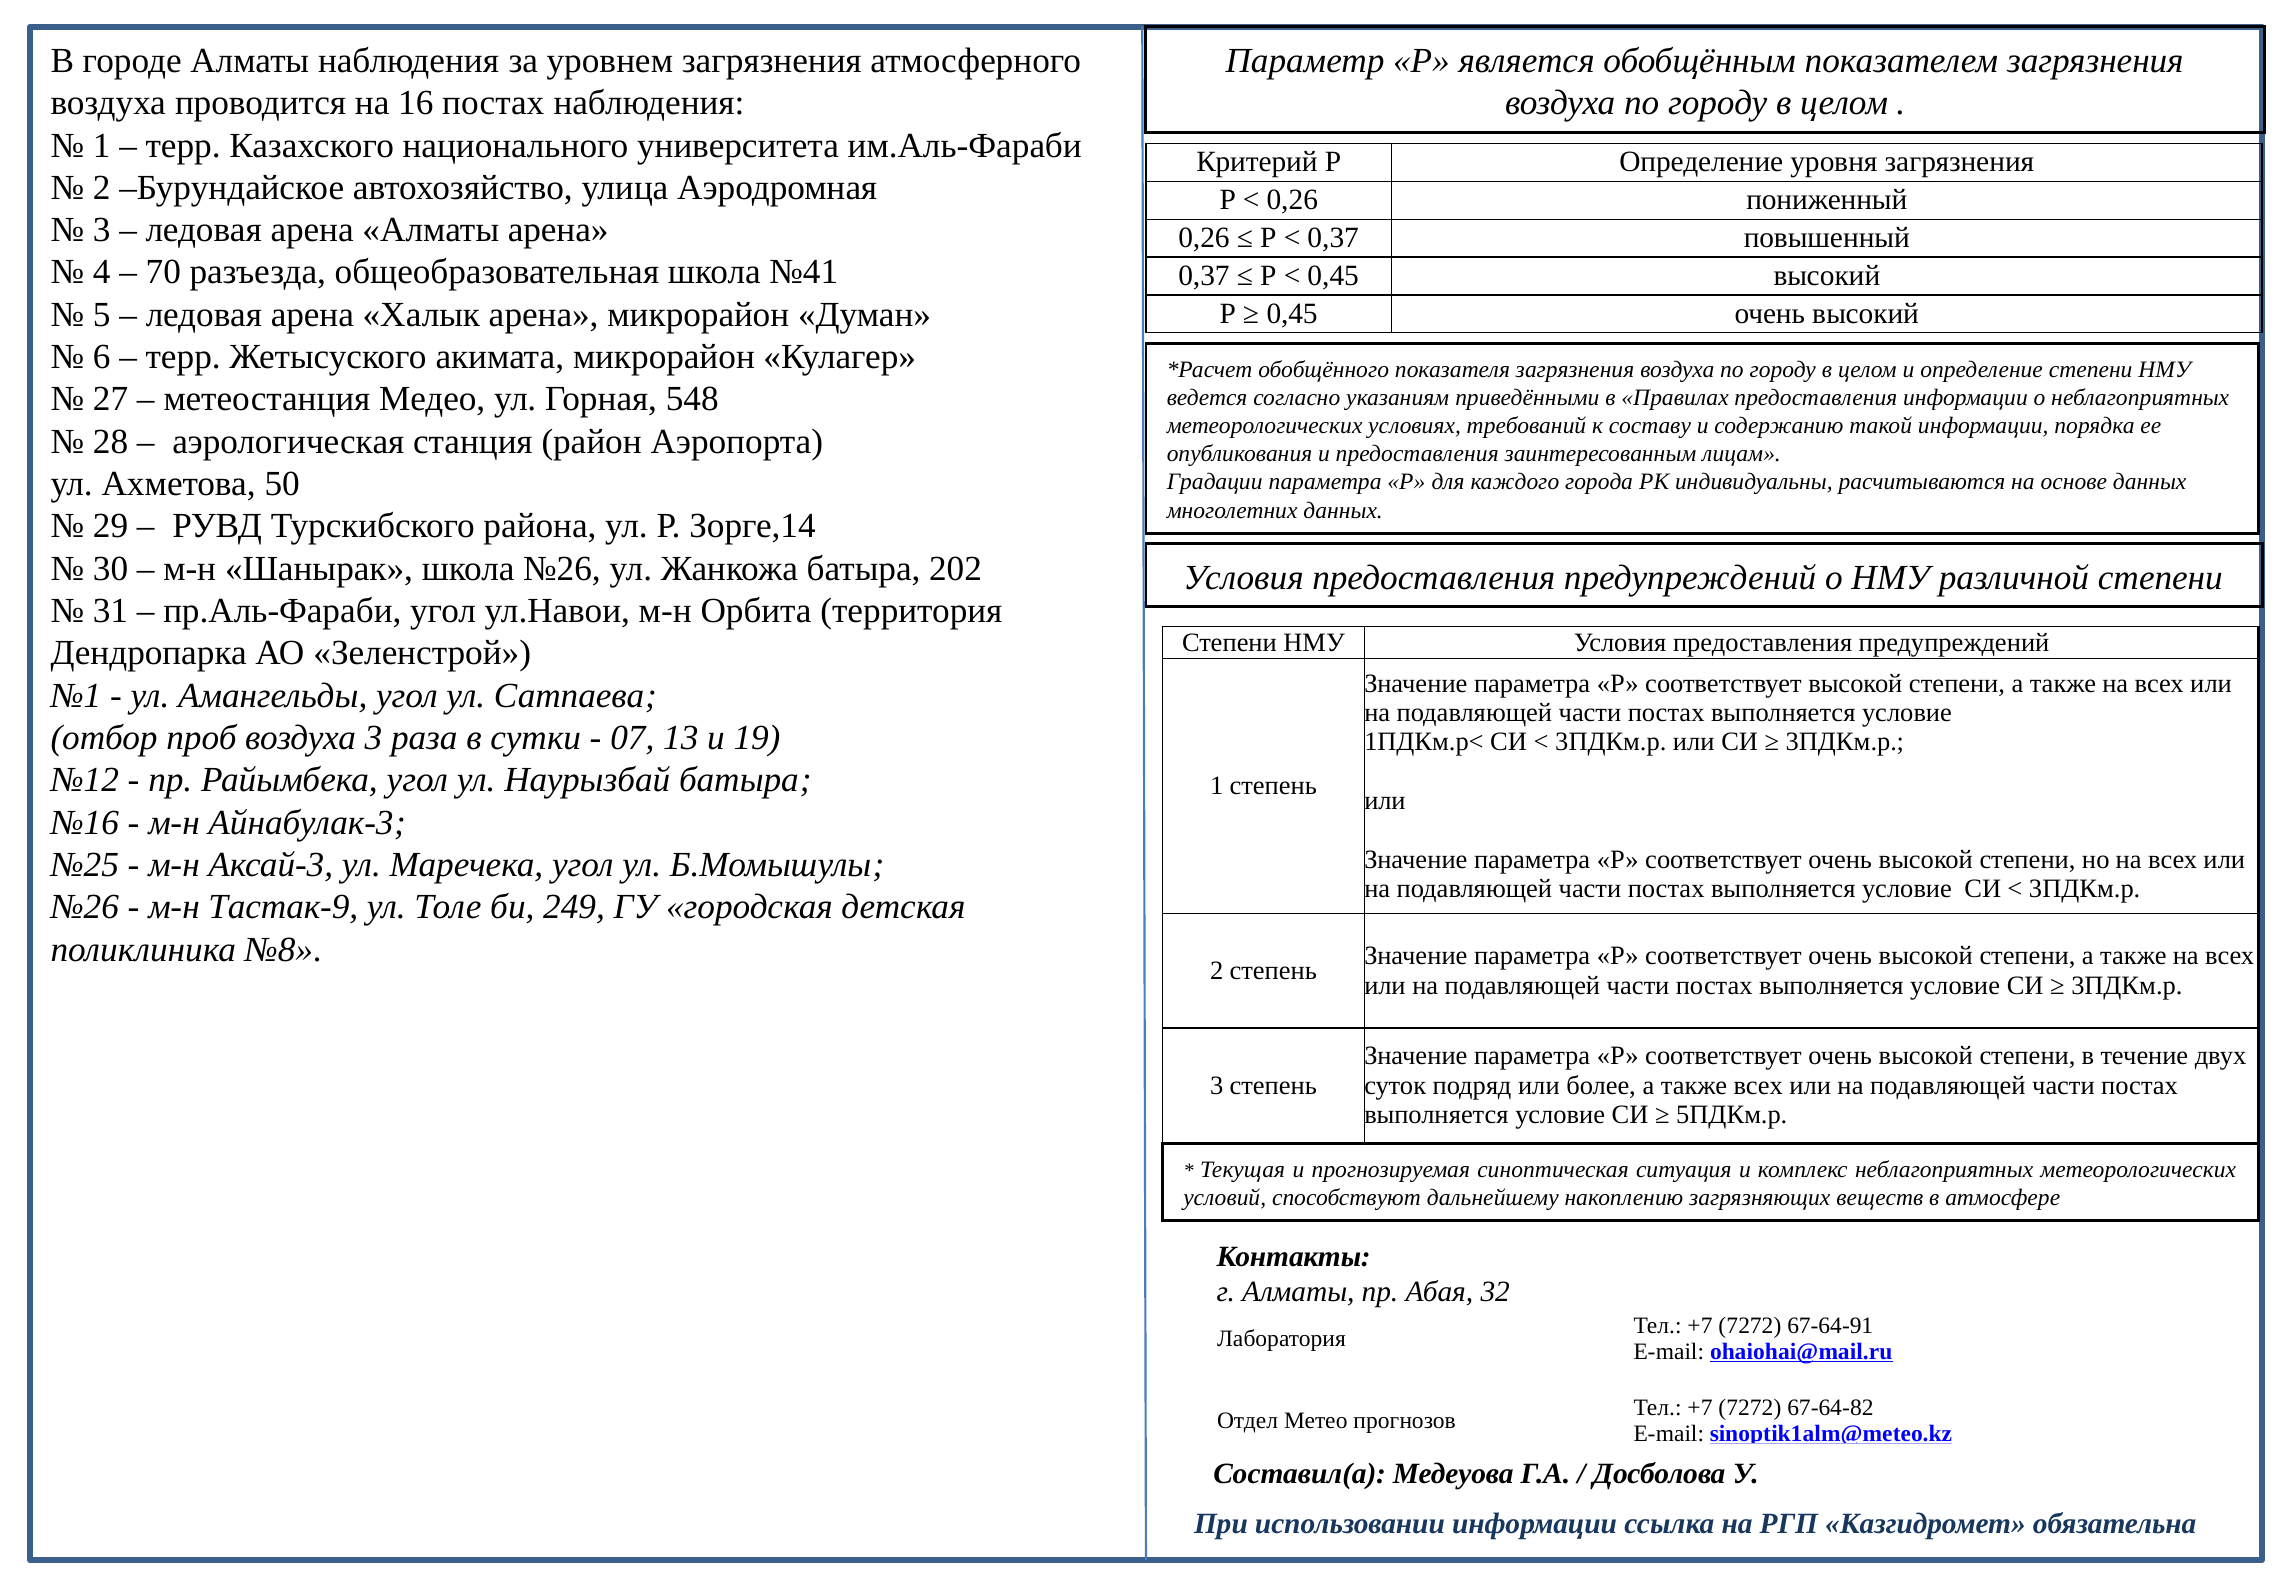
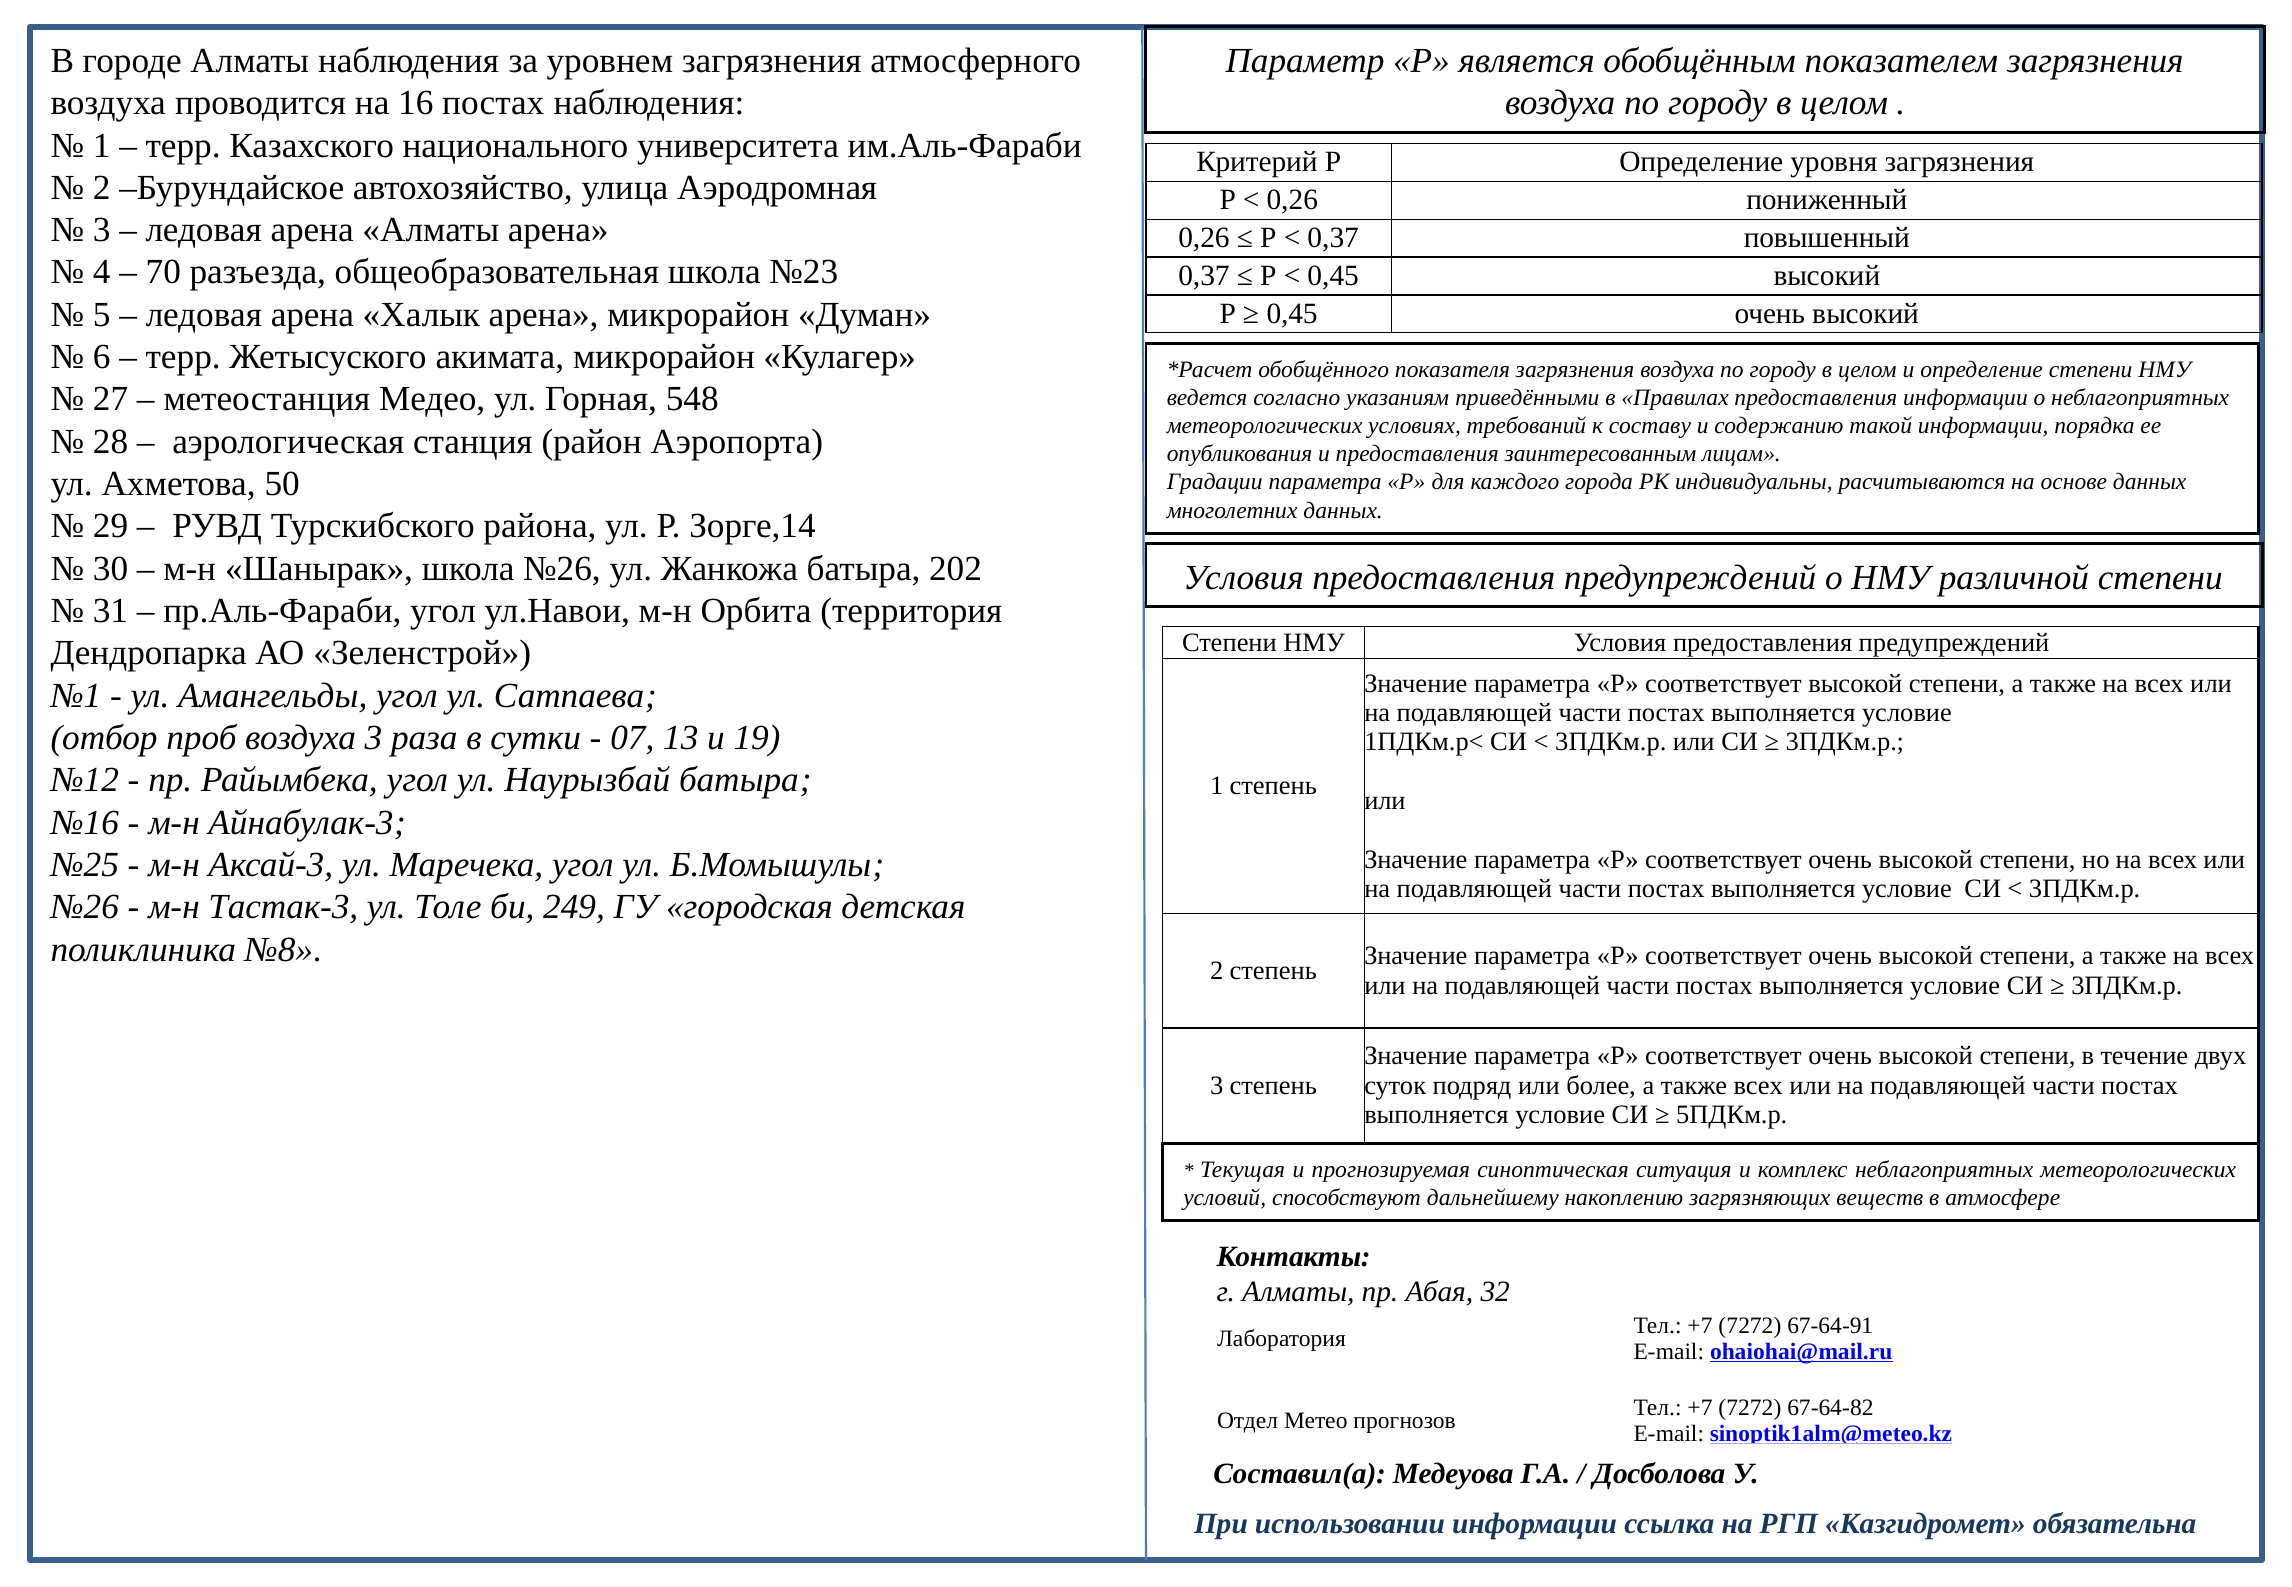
№41: №41 -> №23
Тастак-9: Тастак-9 -> Тастак-3
